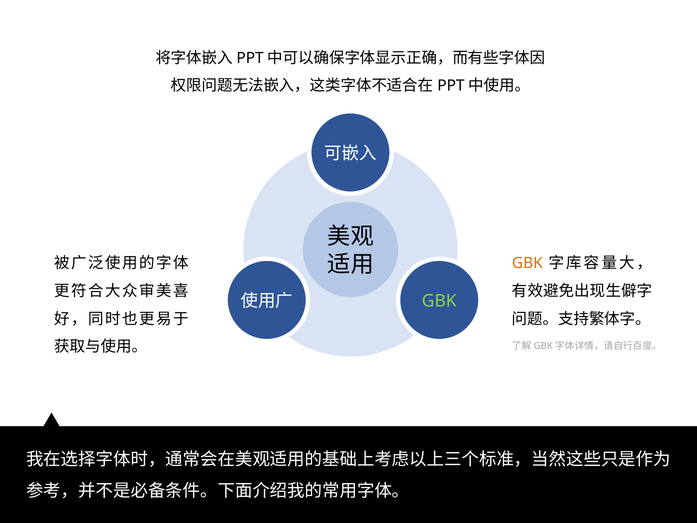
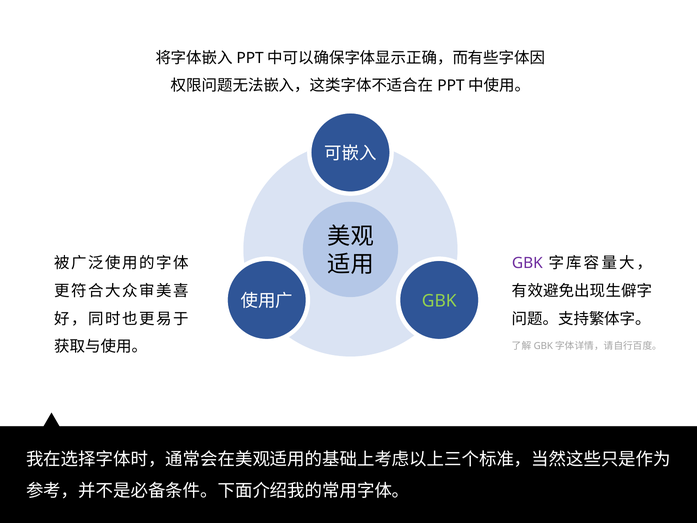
GBK at (527, 263) colour: orange -> purple
